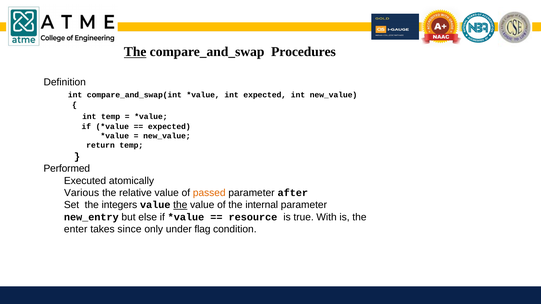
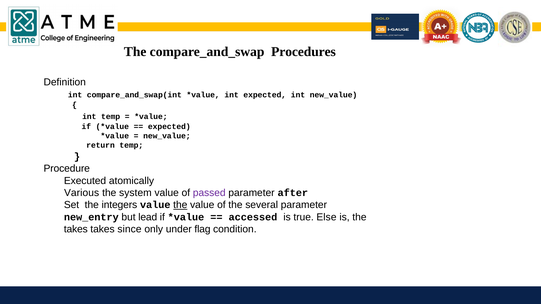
The at (135, 52) underline: present -> none
Performed: Performed -> Procedure
relative: relative -> system
passed colour: orange -> purple
internal: internal -> several
else: else -> lead
resource: resource -> accessed
With: With -> Else
enter at (76, 230): enter -> takes
